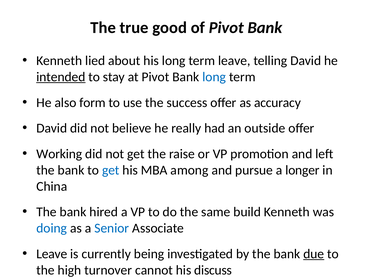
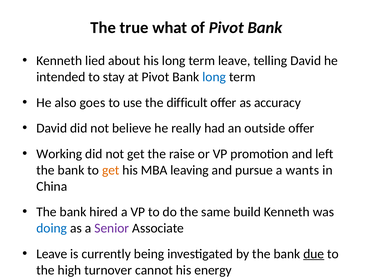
good: good -> what
intended underline: present -> none
form: form -> goes
success: success -> difficult
get at (111, 170) colour: blue -> orange
among: among -> leaving
longer: longer -> wants
Senior colour: blue -> purple
discuss: discuss -> energy
